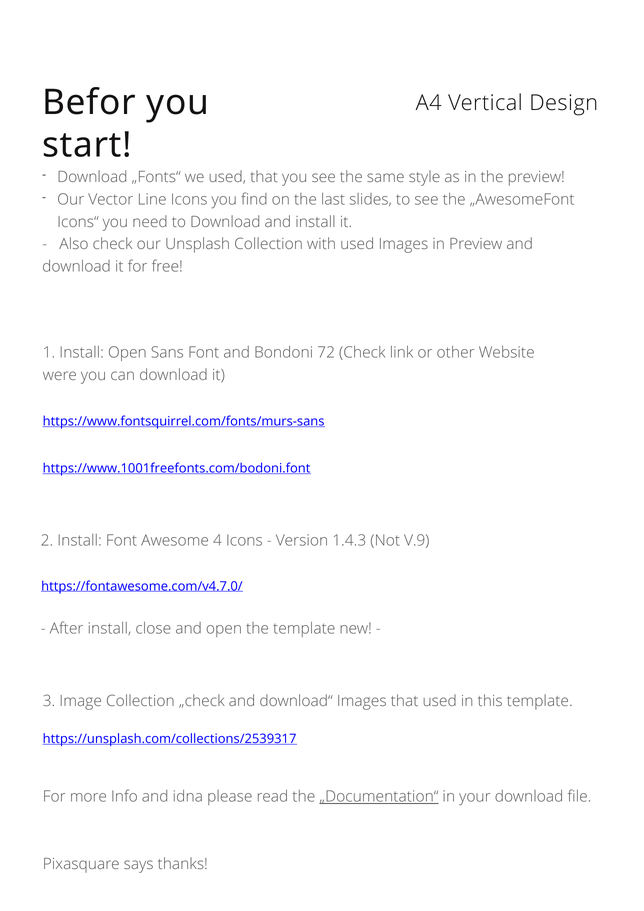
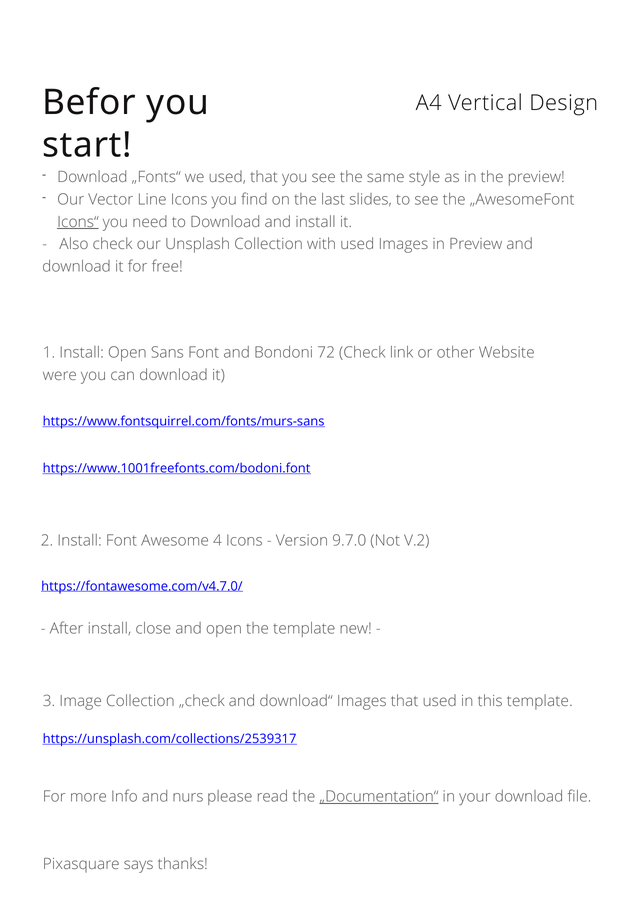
Icons“ underline: none -> present
1.4.3: 1.4.3 -> 9.7.0
V.9: V.9 -> V.2
idna: idna -> nurs
